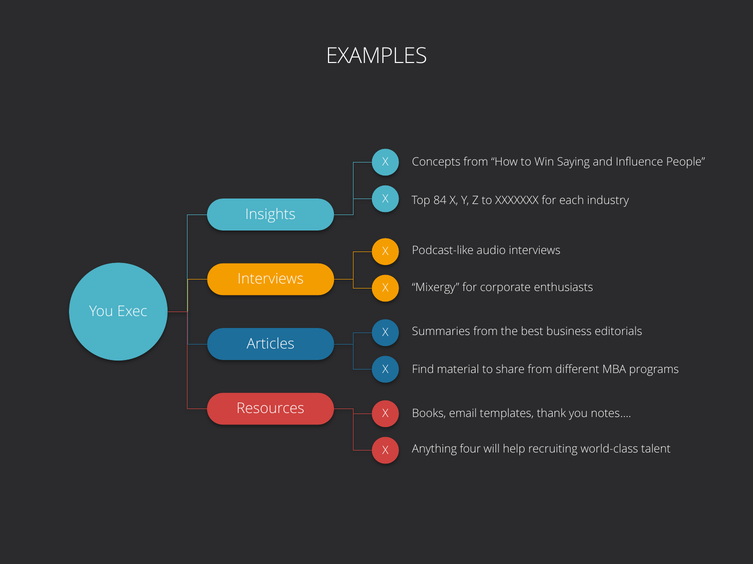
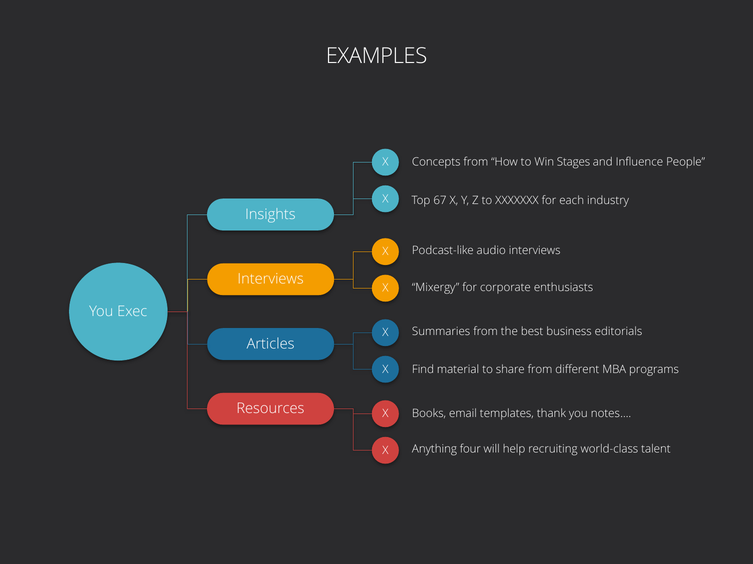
Saying: Saying -> Stages
84: 84 -> 67
